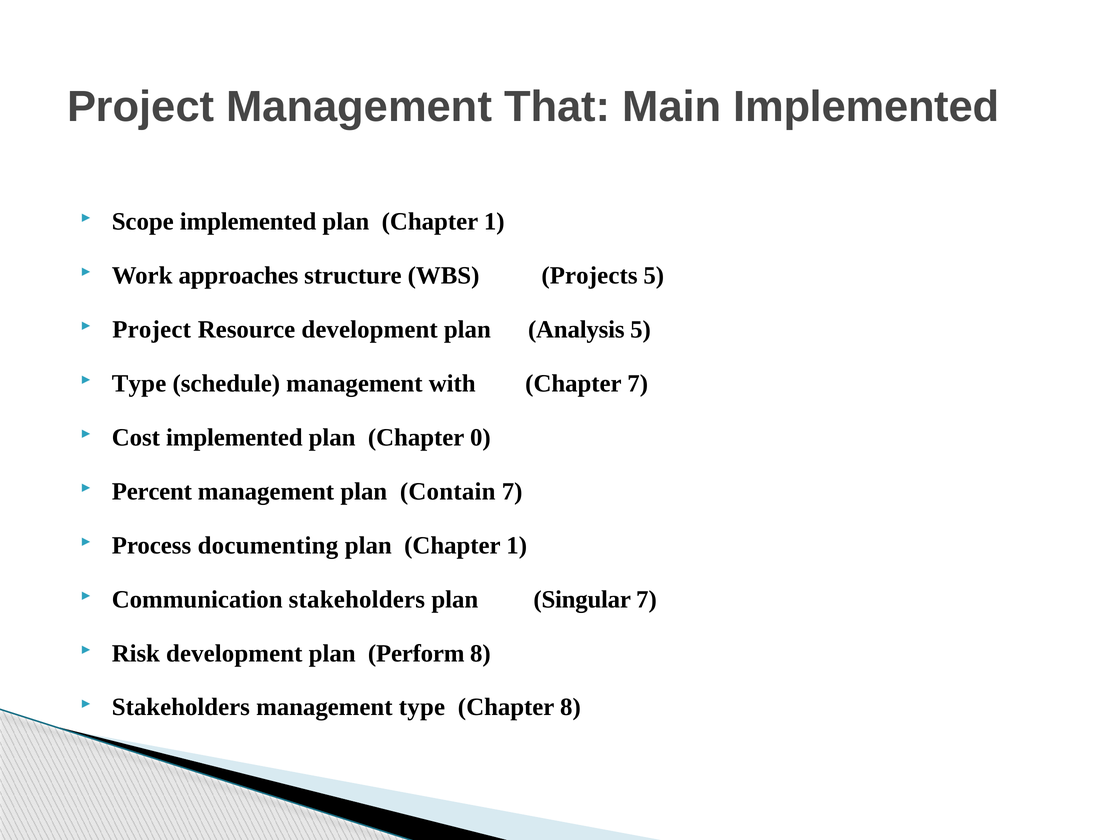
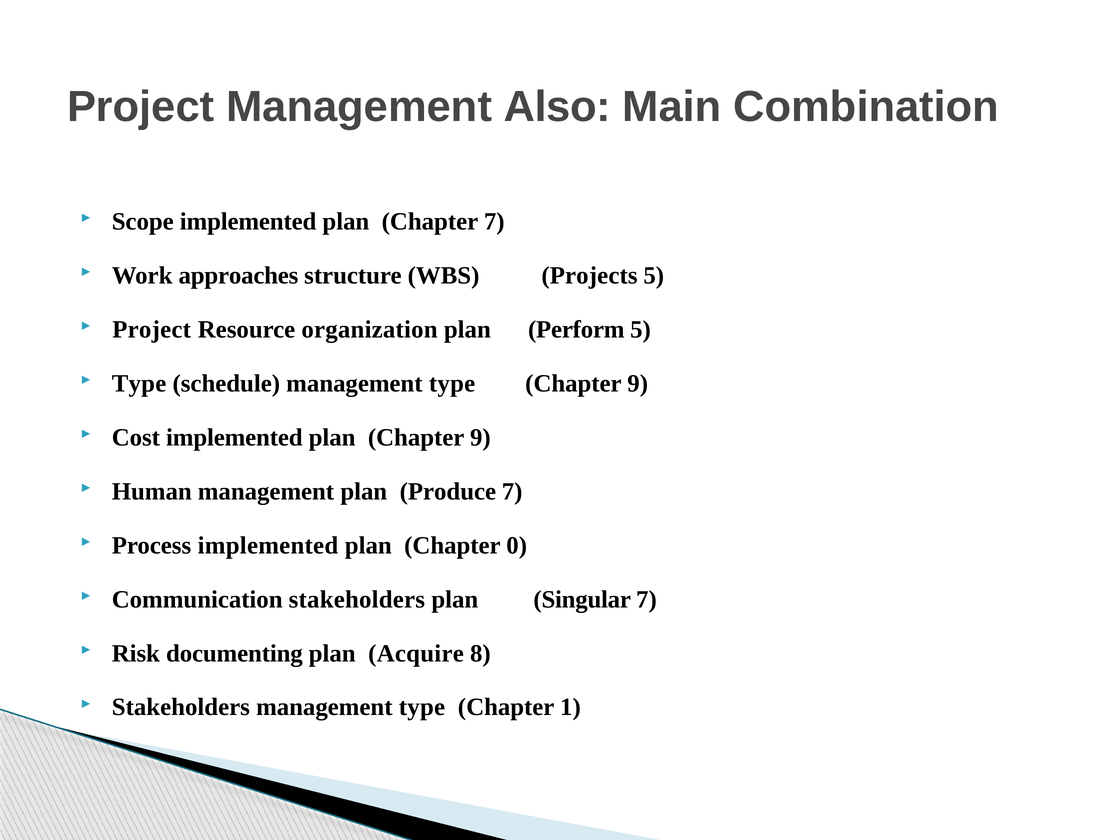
That: That -> Also
Main Implemented: Implemented -> Combination
1 at (494, 222): 1 -> 7
Resource development: development -> organization
Analysis: Analysis -> Perform
schedule management with: with -> type
7 at (638, 383): 7 -> 9
plan Chapter 0: 0 -> 9
Percent: Percent -> Human
Contain: Contain -> Produce
Process documenting: documenting -> implemented
1 at (517, 545): 1 -> 0
Risk development: development -> documenting
Perform: Perform -> Acquire
Chapter 8: 8 -> 1
